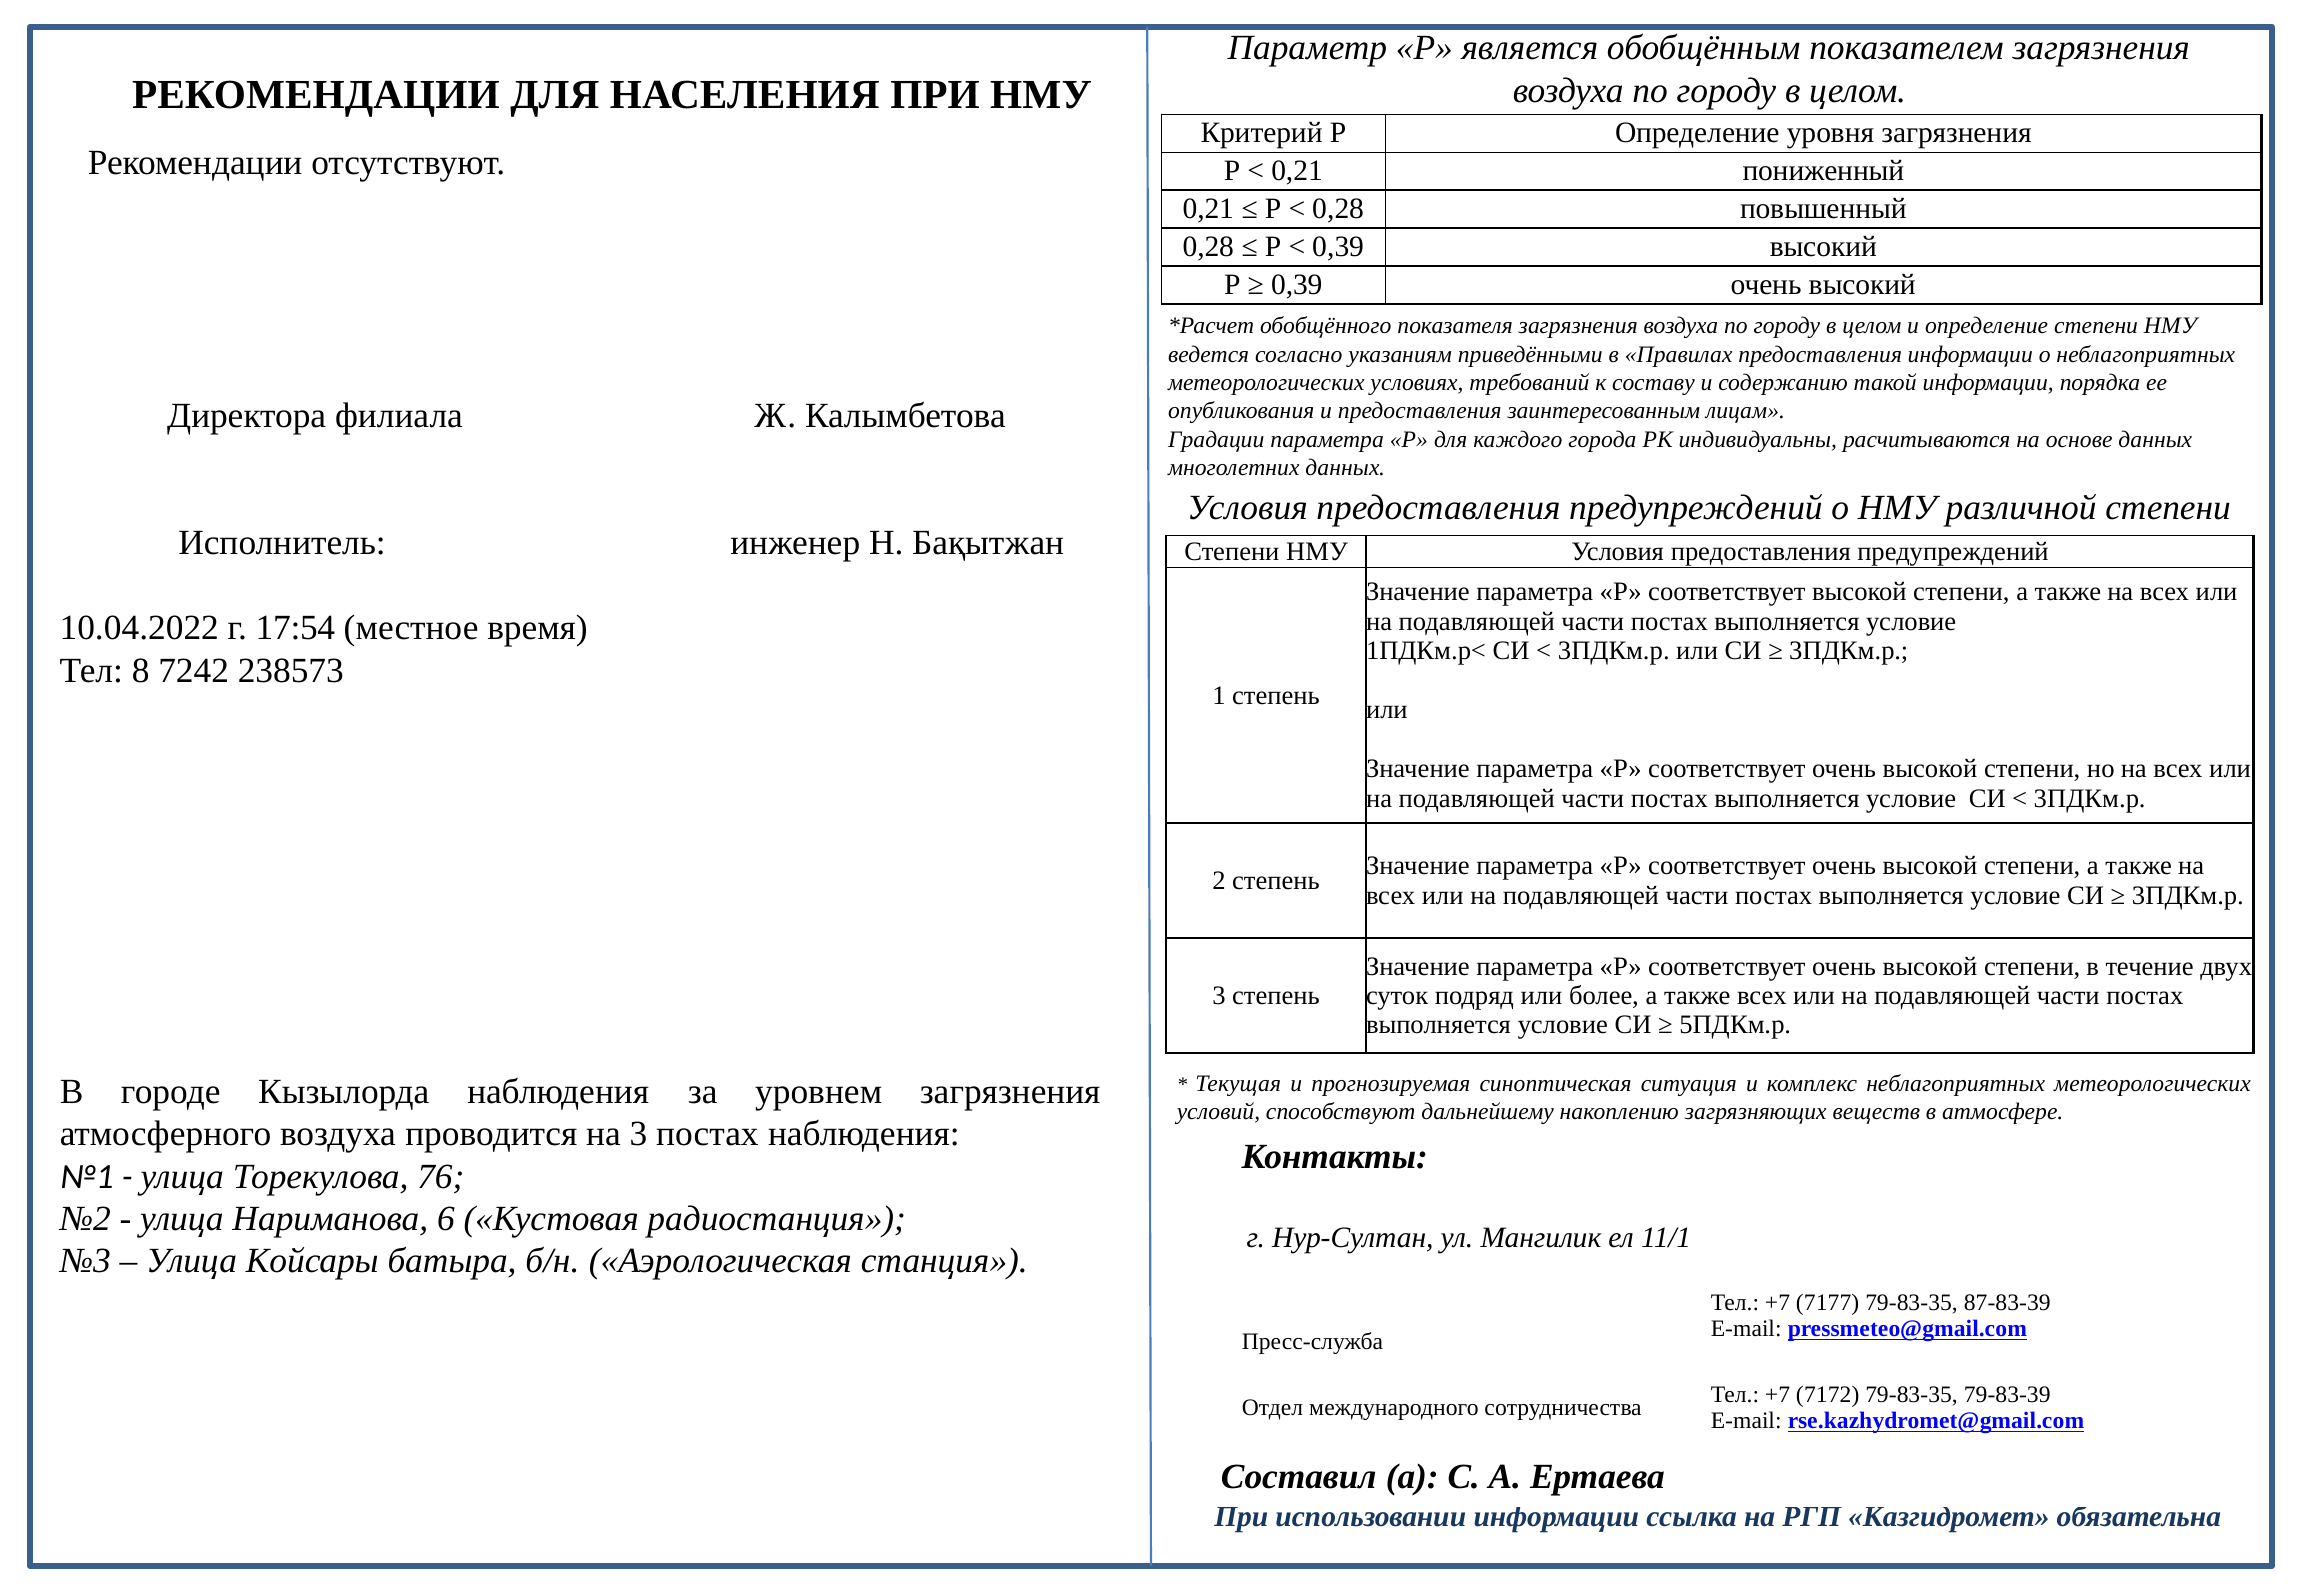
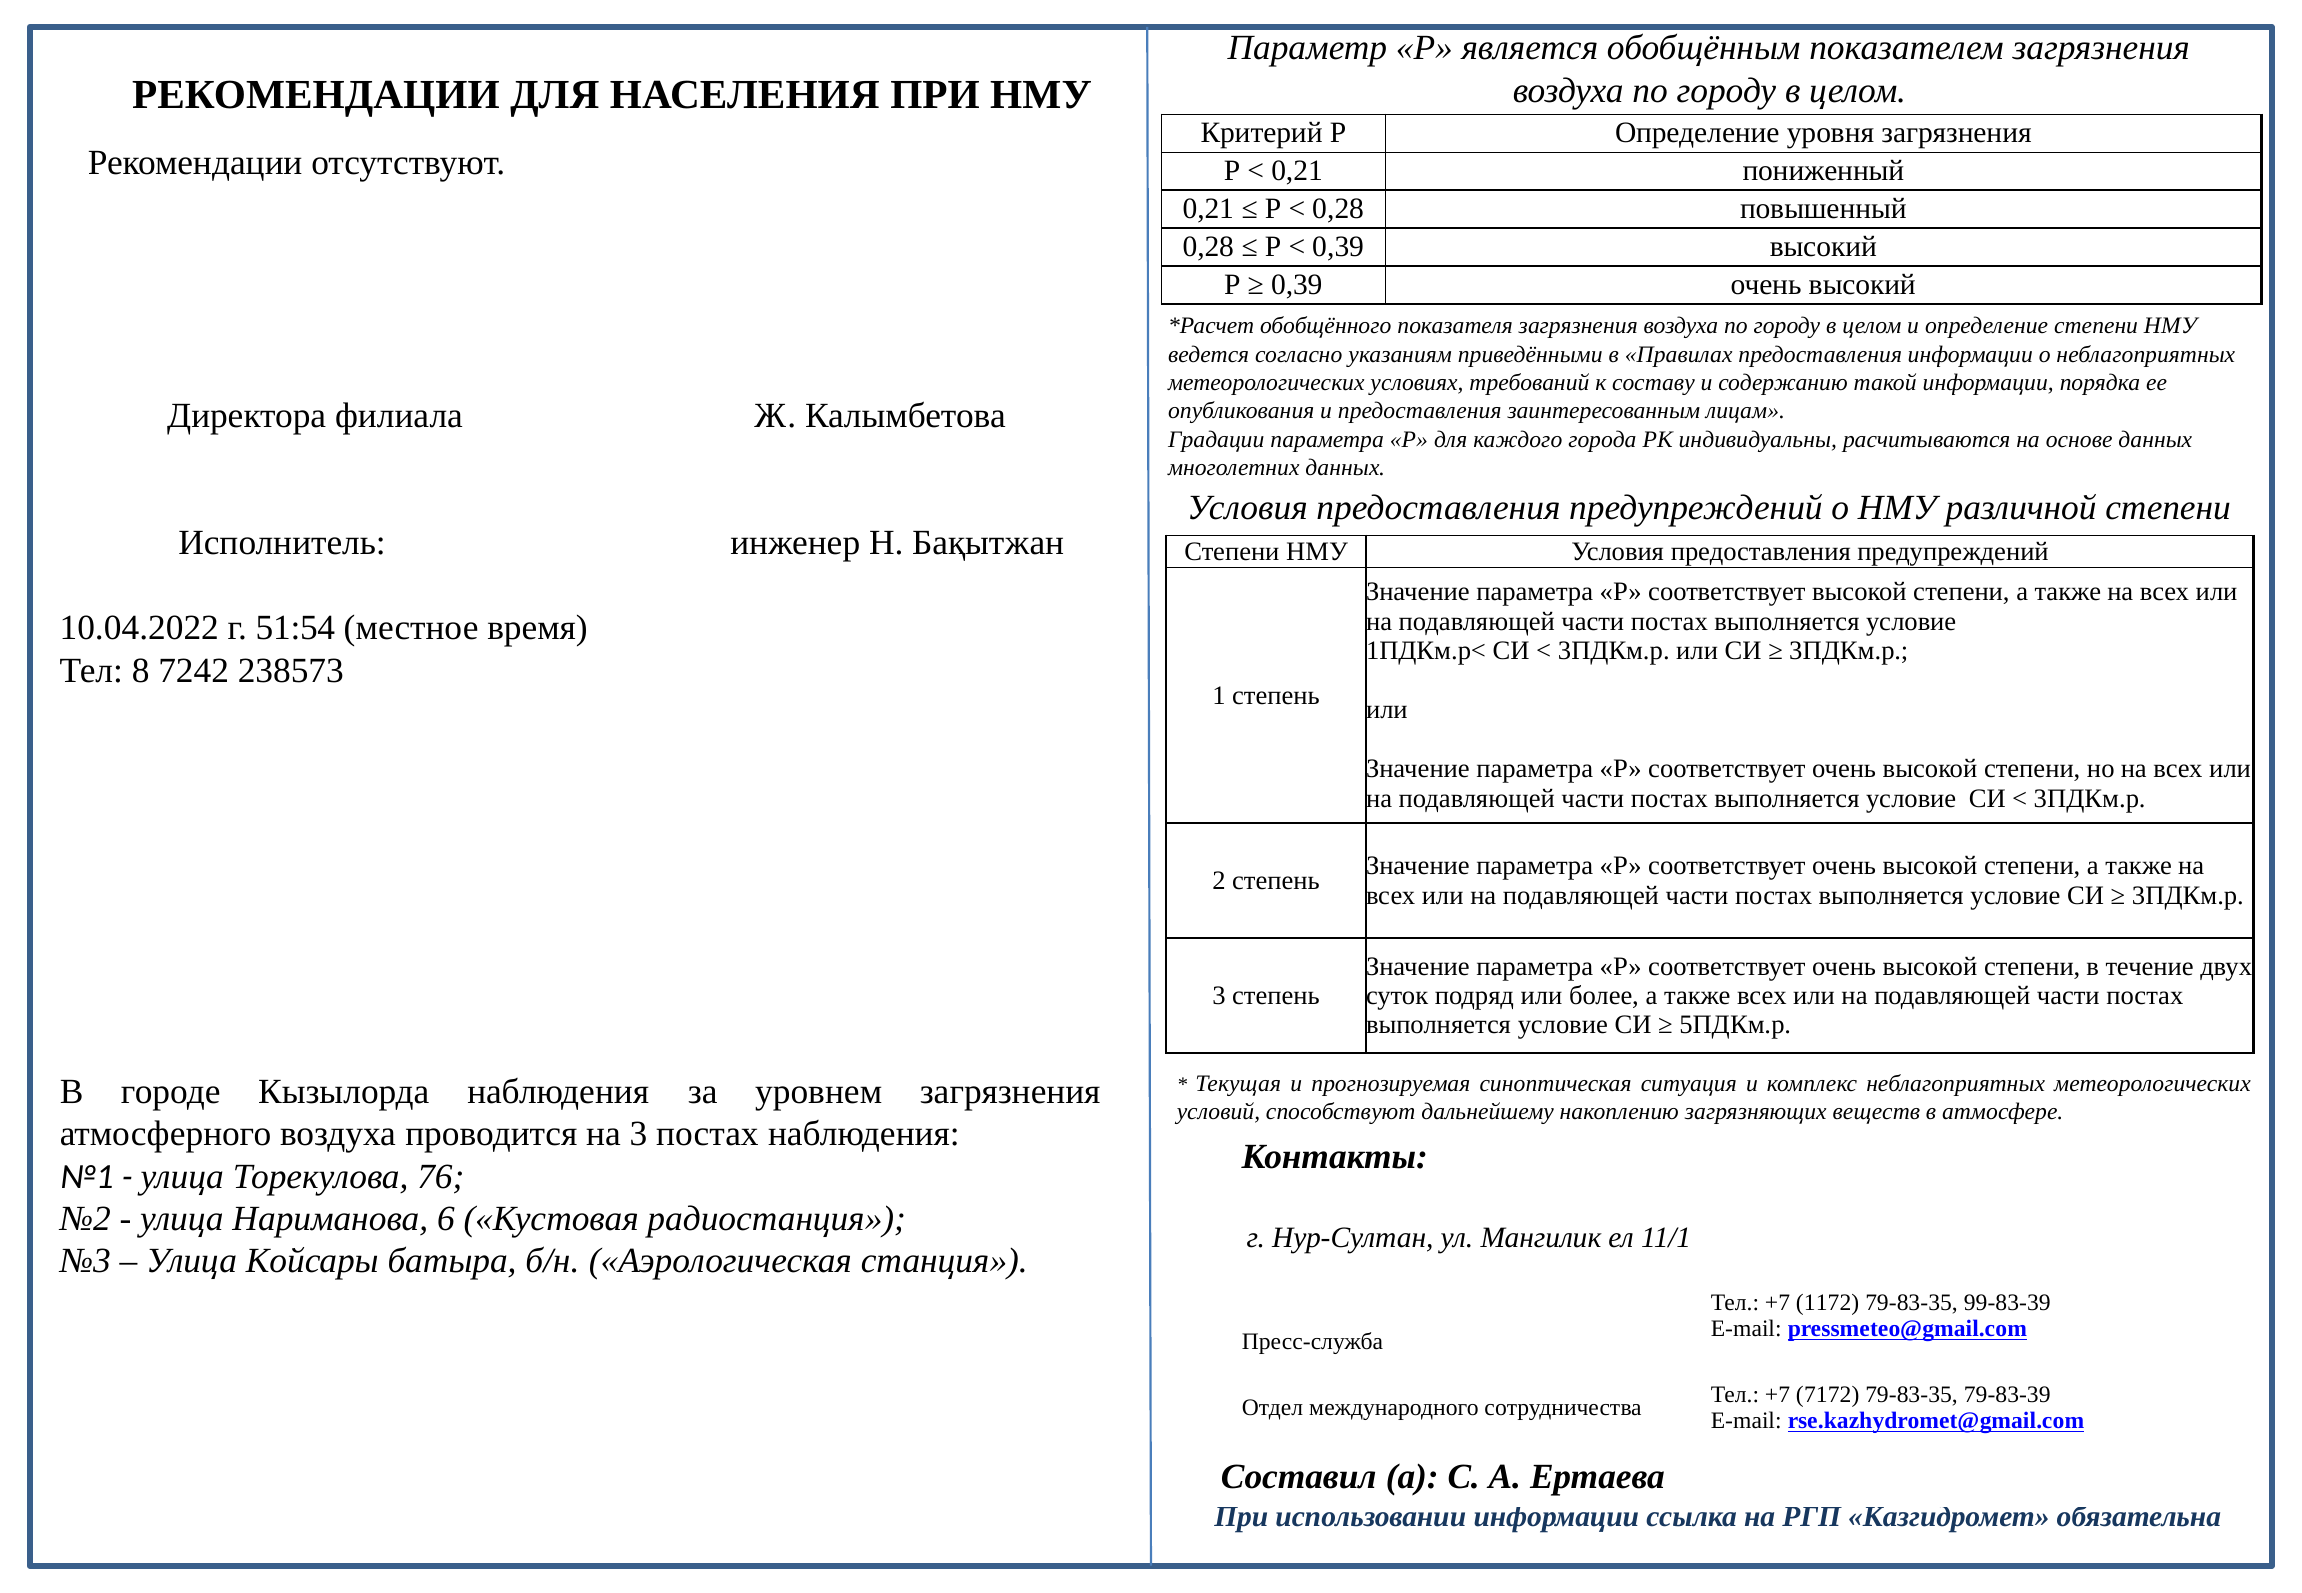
17:54: 17:54 -> 51:54
7177: 7177 -> 1172
87-83-39: 87-83-39 -> 99-83-39
